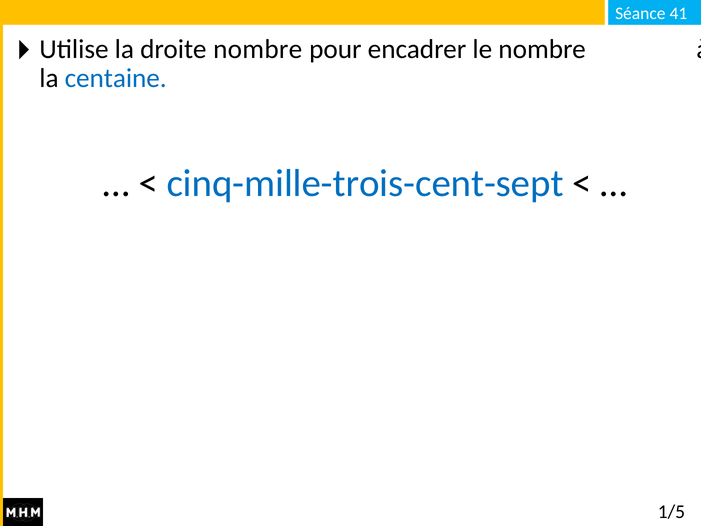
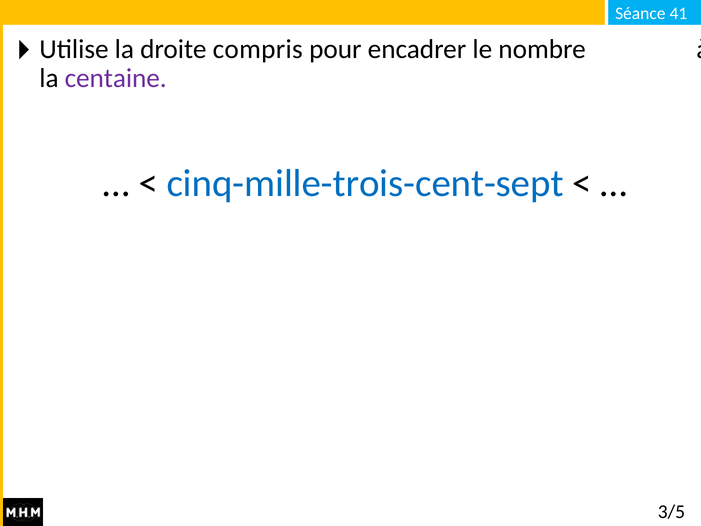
droite nombre: nombre -> compris
centaine colour: blue -> purple
1/5: 1/5 -> 3/5
